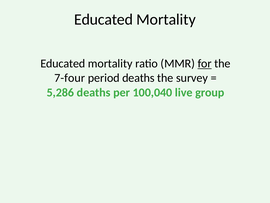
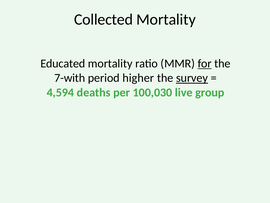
Educated at (103, 19): Educated -> Collected
7-four: 7-four -> 7-with
period deaths: deaths -> higher
survey underline: none -> present
5,286: 5,286 -> 4,594
100,040: 100,040 -> 100,030
